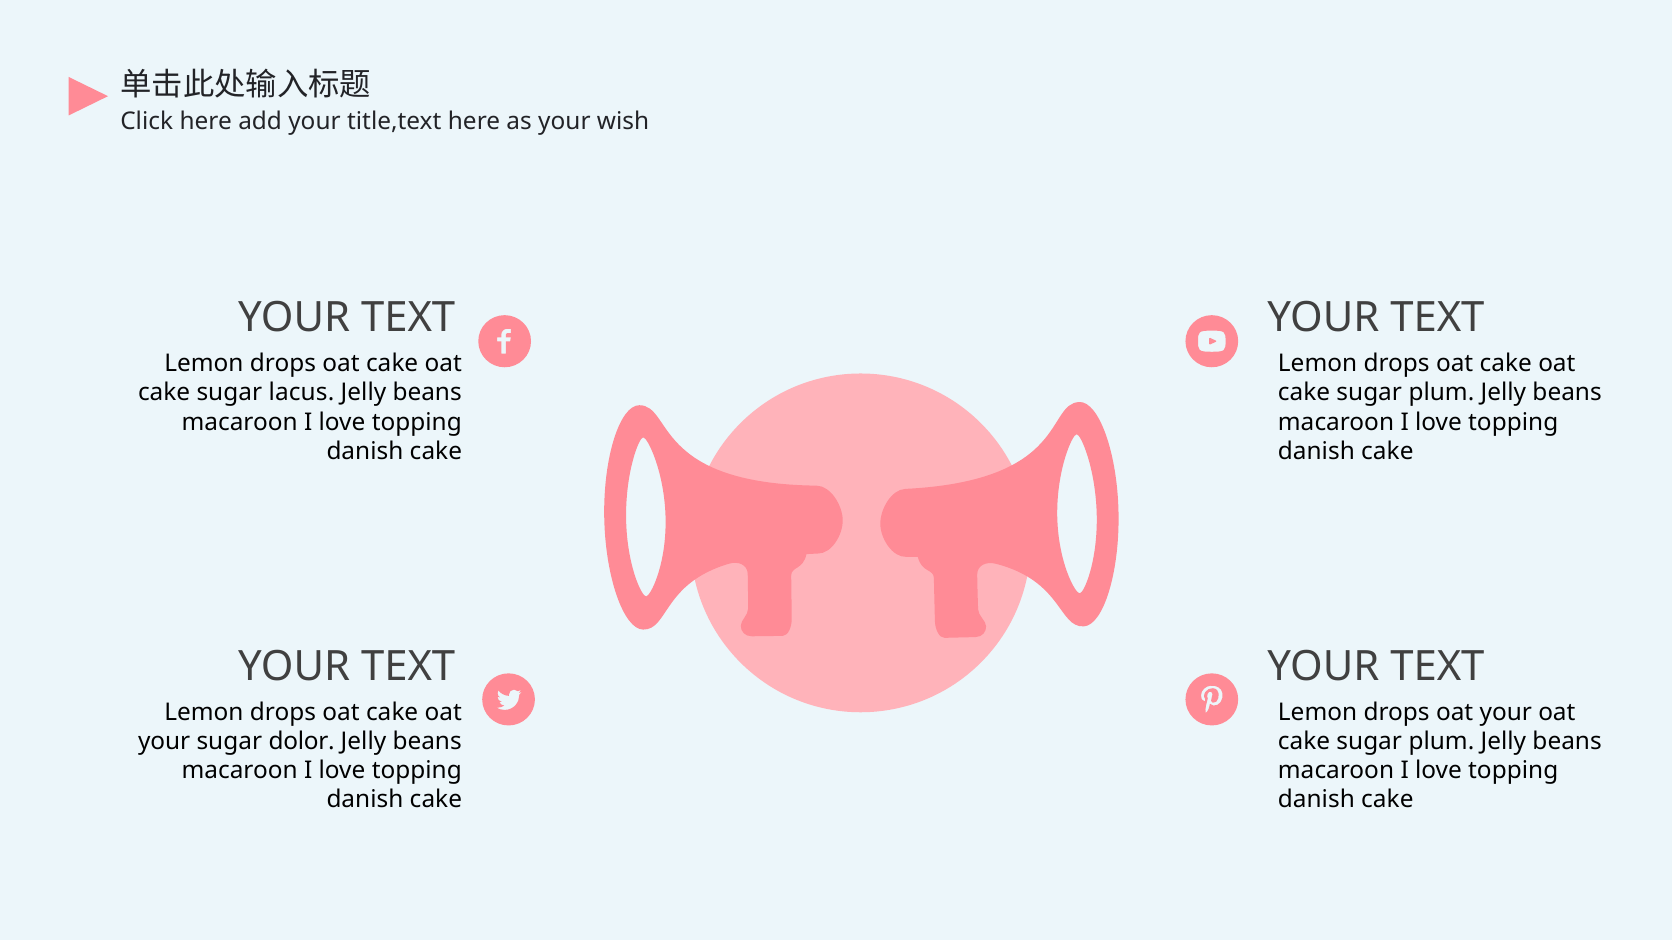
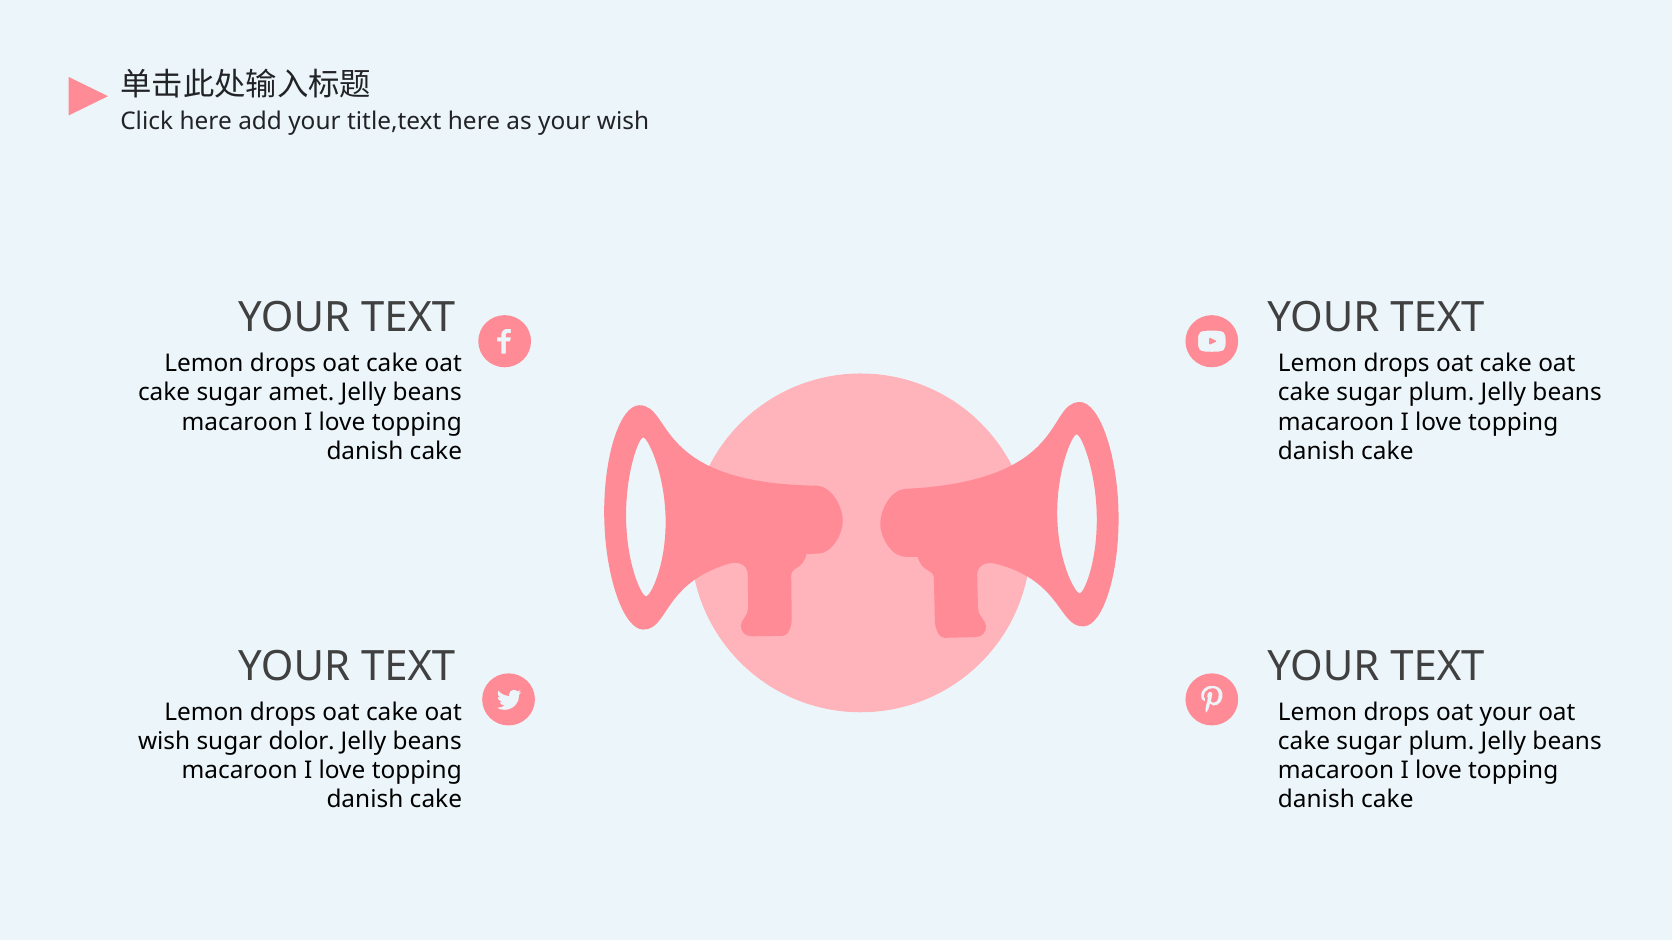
lacus: lacus -> amet
your at (164, 742): your -> wish
